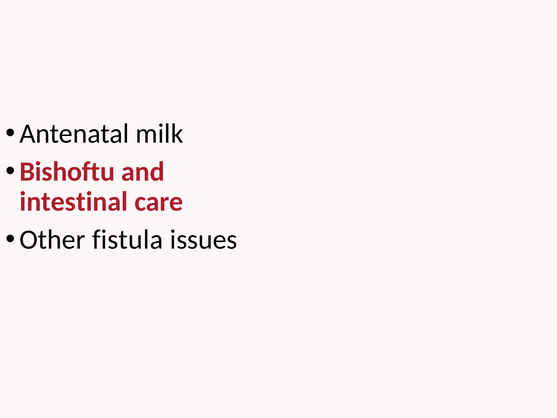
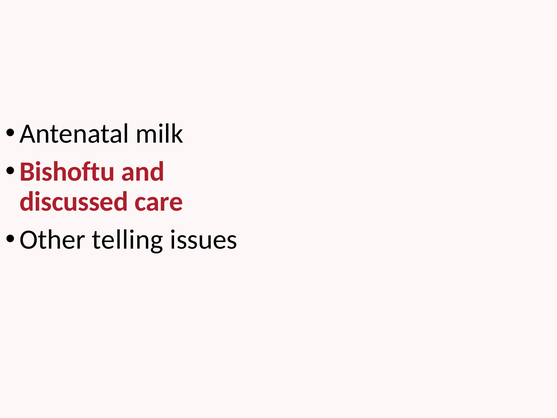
intestinal: intestinal -> discussed
fistula: fistula -> telling
